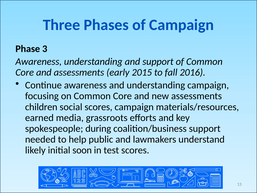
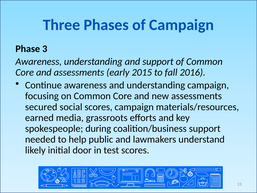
children: children -> secured
soon: soon -> door
